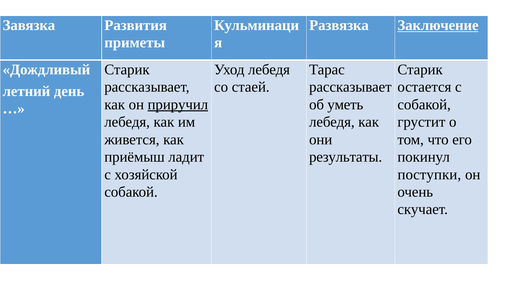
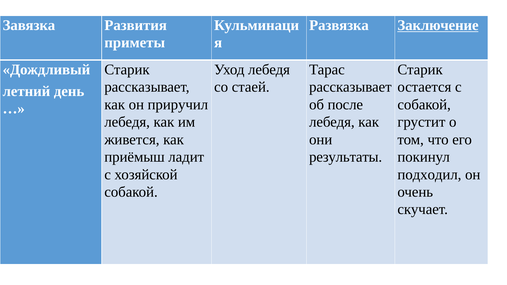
приручил underline: present -> none
уметь: уметь -> после
поступки: поступки -> подходил
